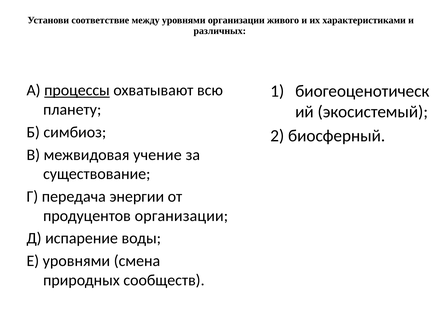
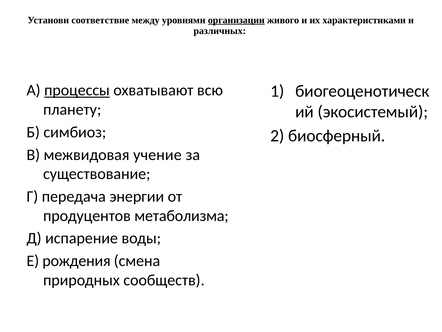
организации at (236, 20) underline: none -> present
продуцентов организации: организации -> метаболизма
Е уровнями: уровнями -> рождения
